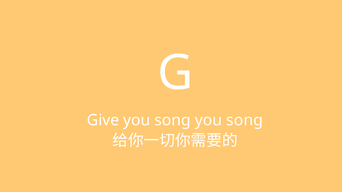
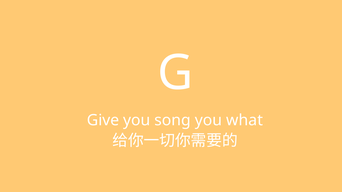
song at (245, 120): song -> what
